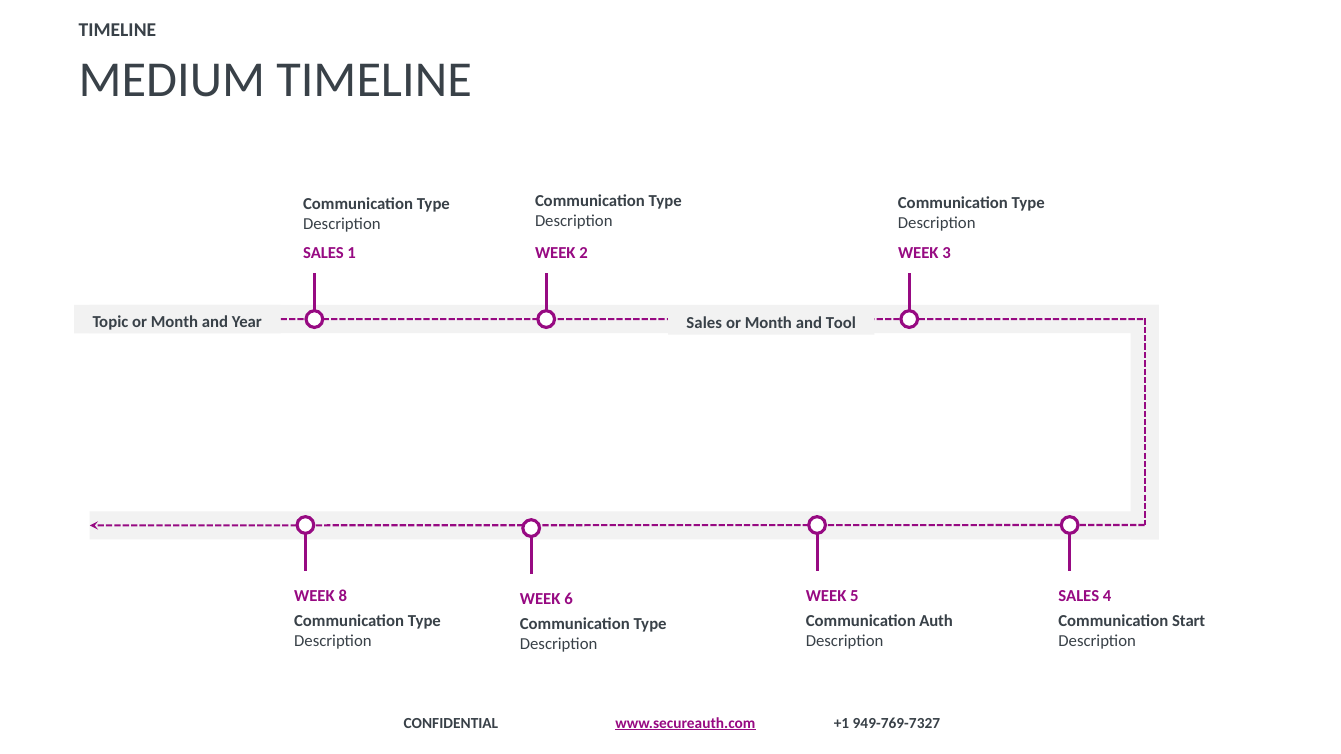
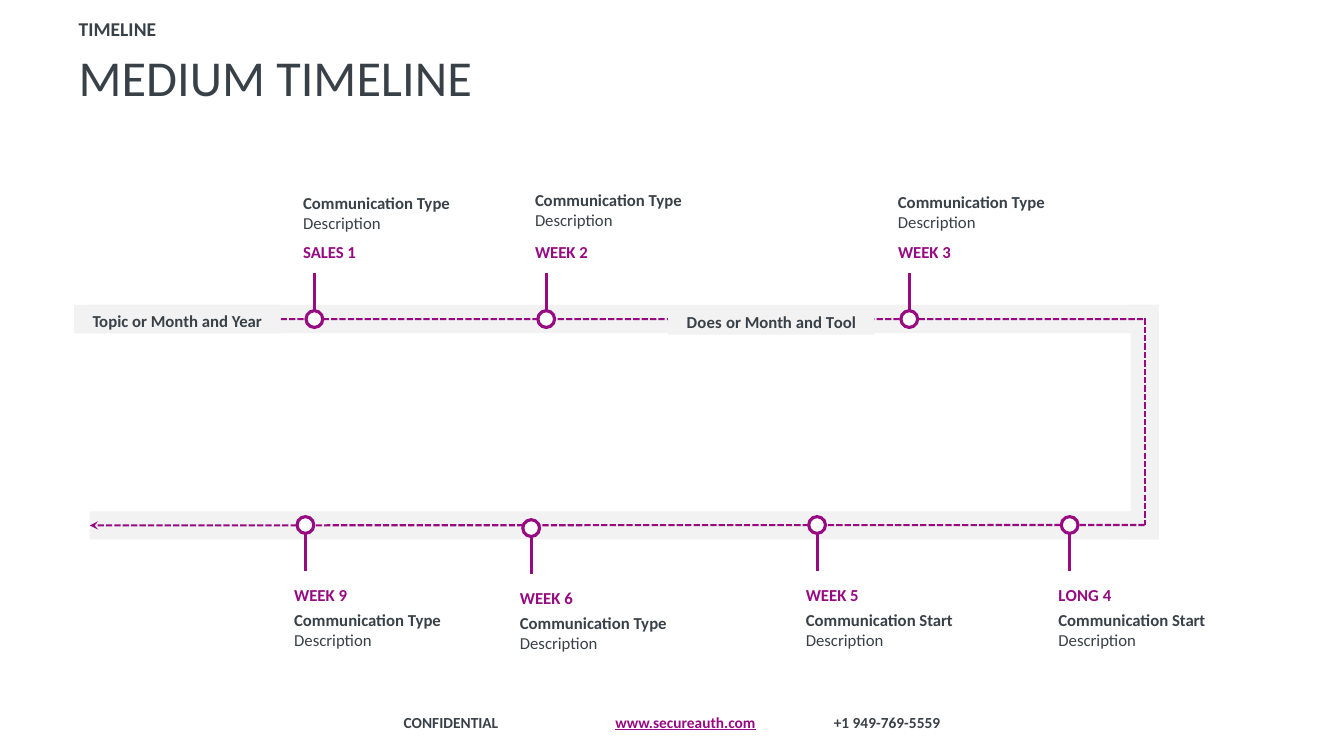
Sales at (704, 323): Sales -> Does
8: 8 -> 9
SALES at (1079, 596): SALES -> LONG
Auth at (936, 621): Auth -> Start
949-769-7327: 949-769-7327 -> 949-769-5559
